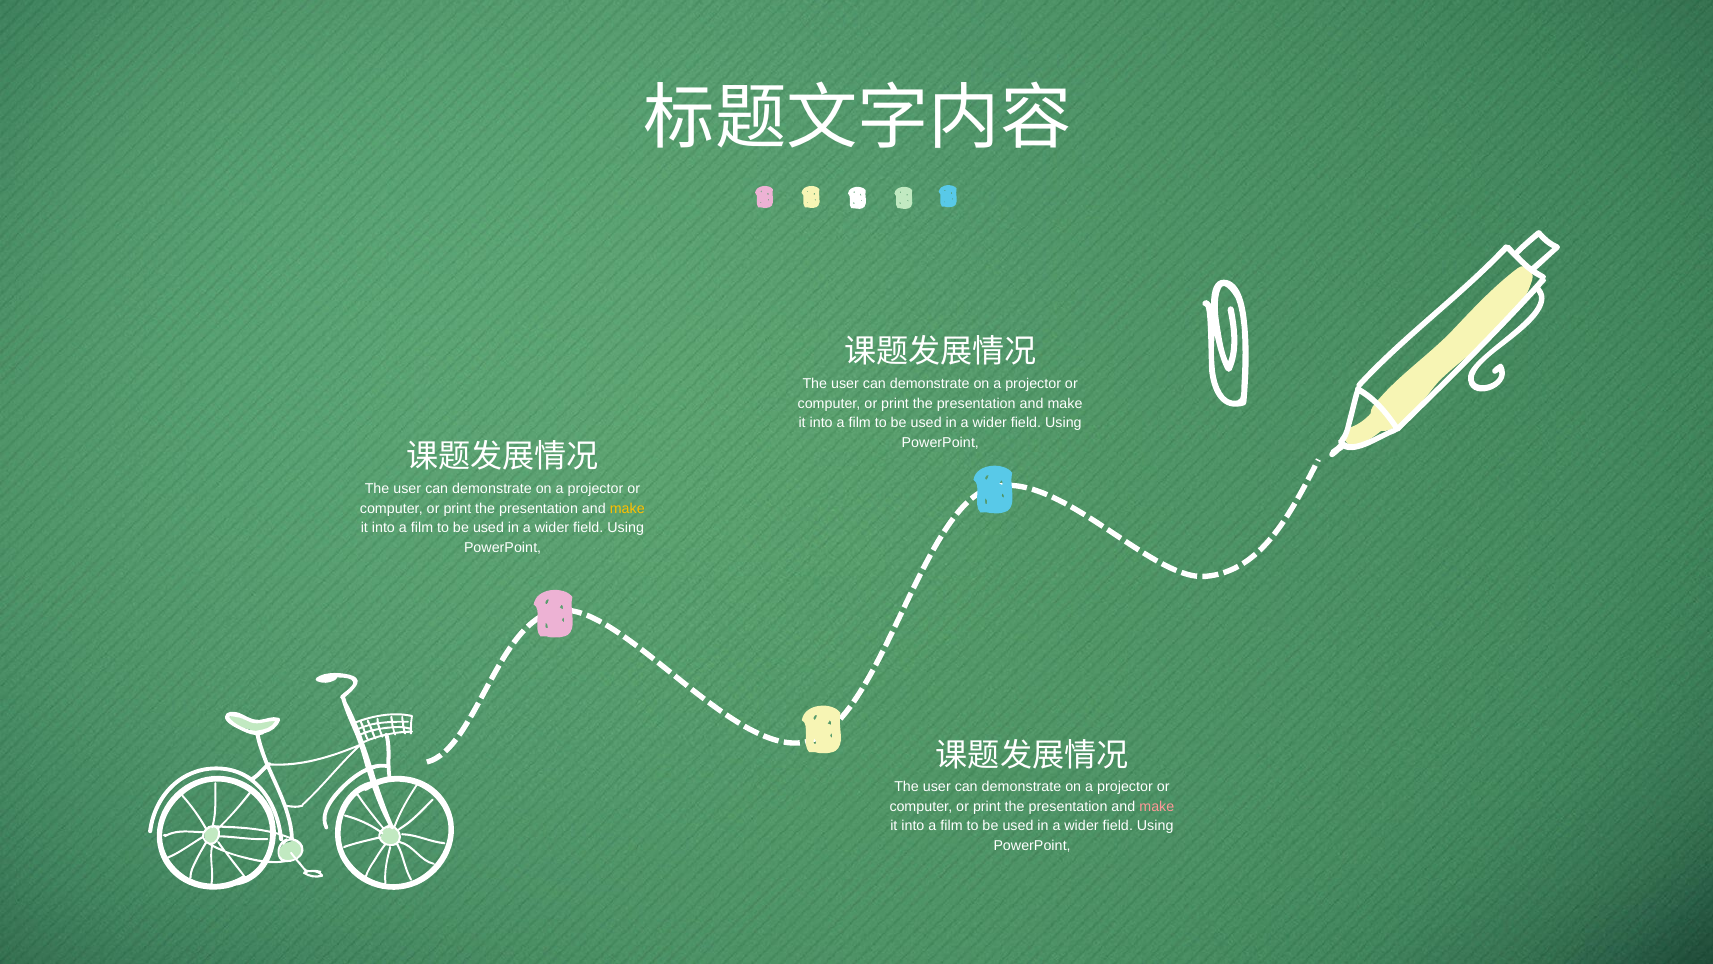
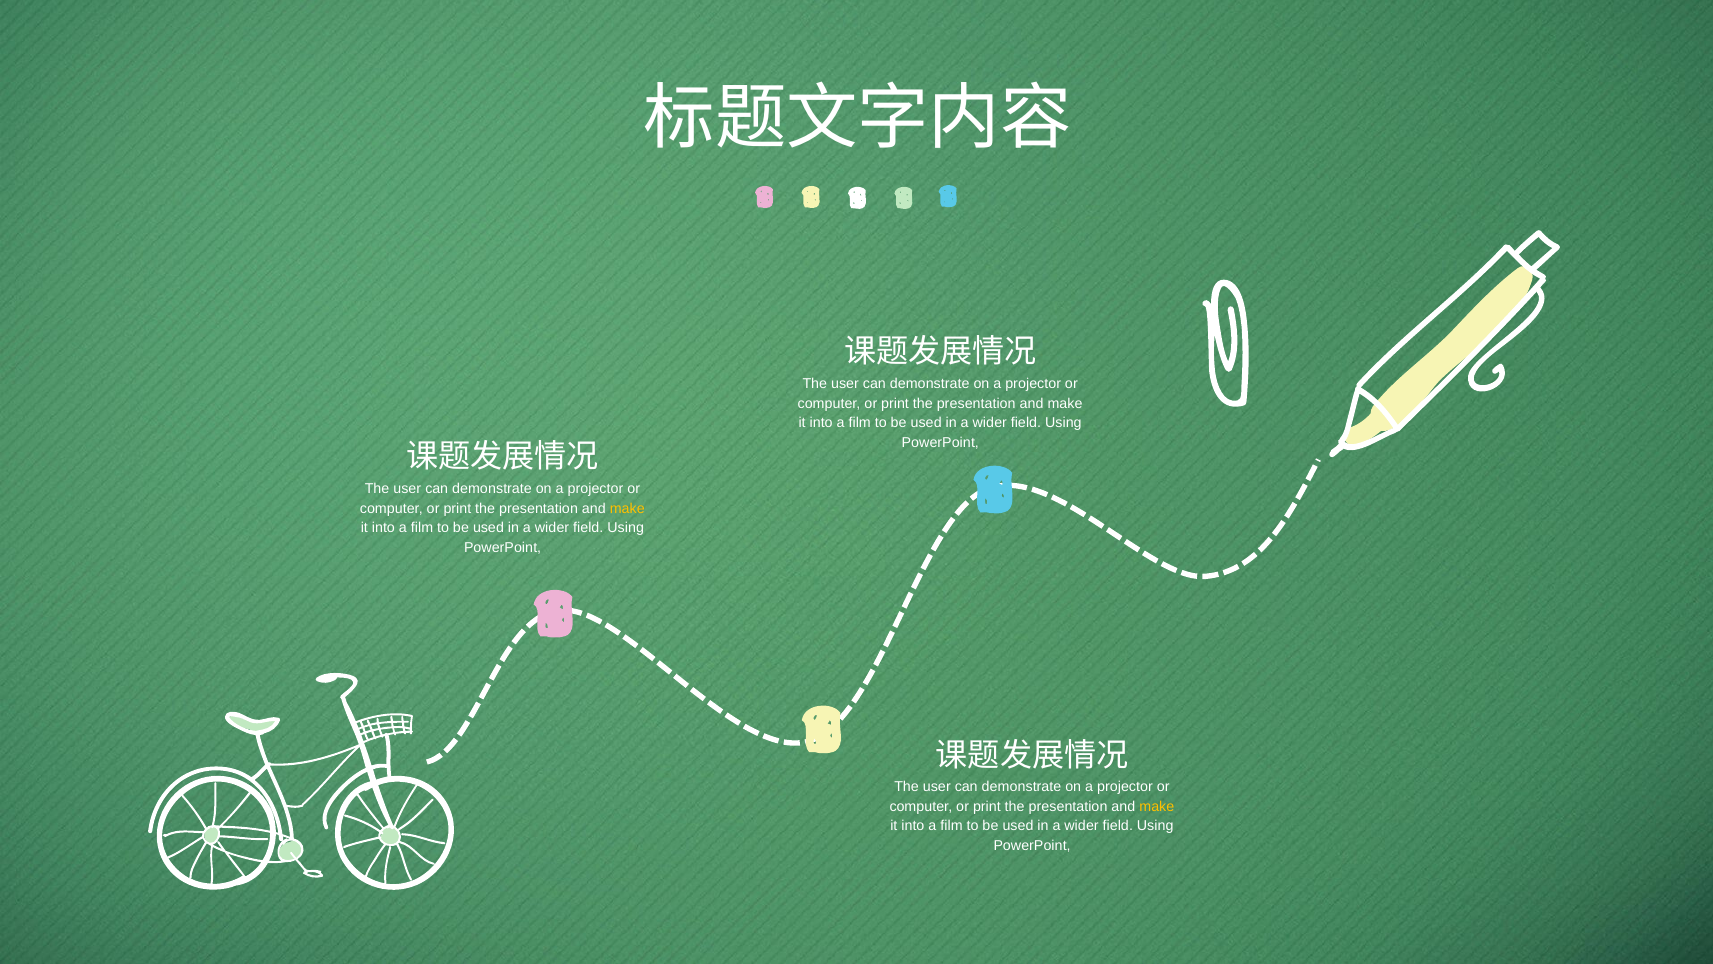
make at (1157, 806) colour: pink -> yellow
